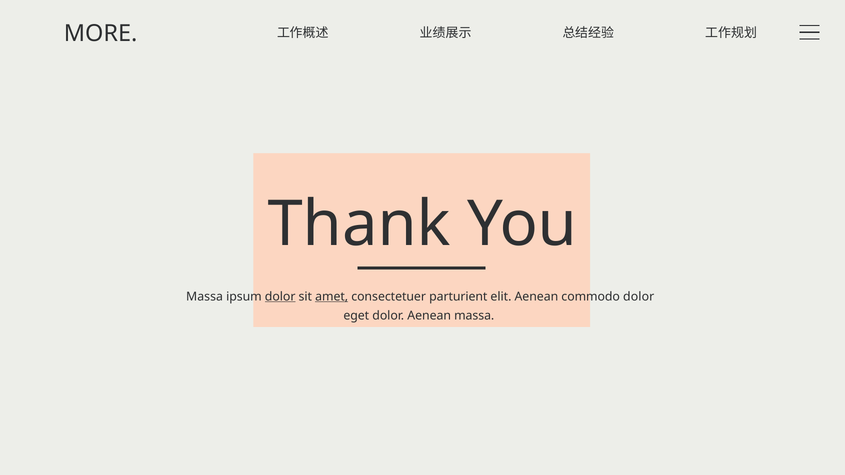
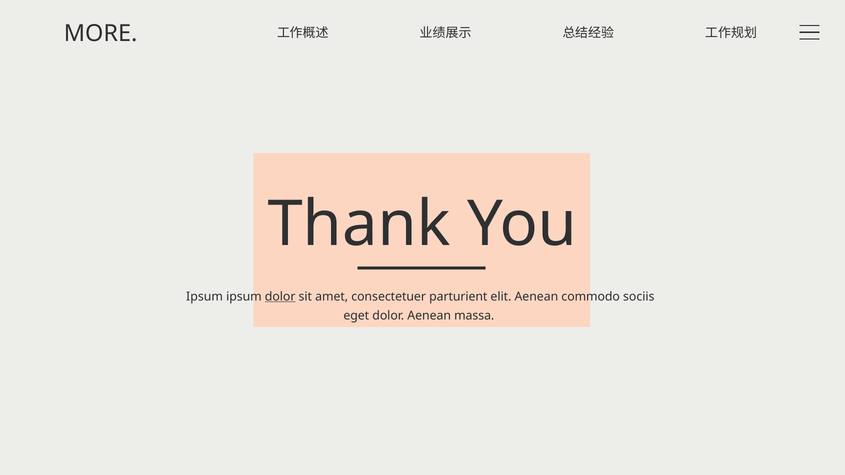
Massa at (205, 297): Massa -> Ipsum
amet underline: present -> none
commodo dolor: dolor -> sociis
